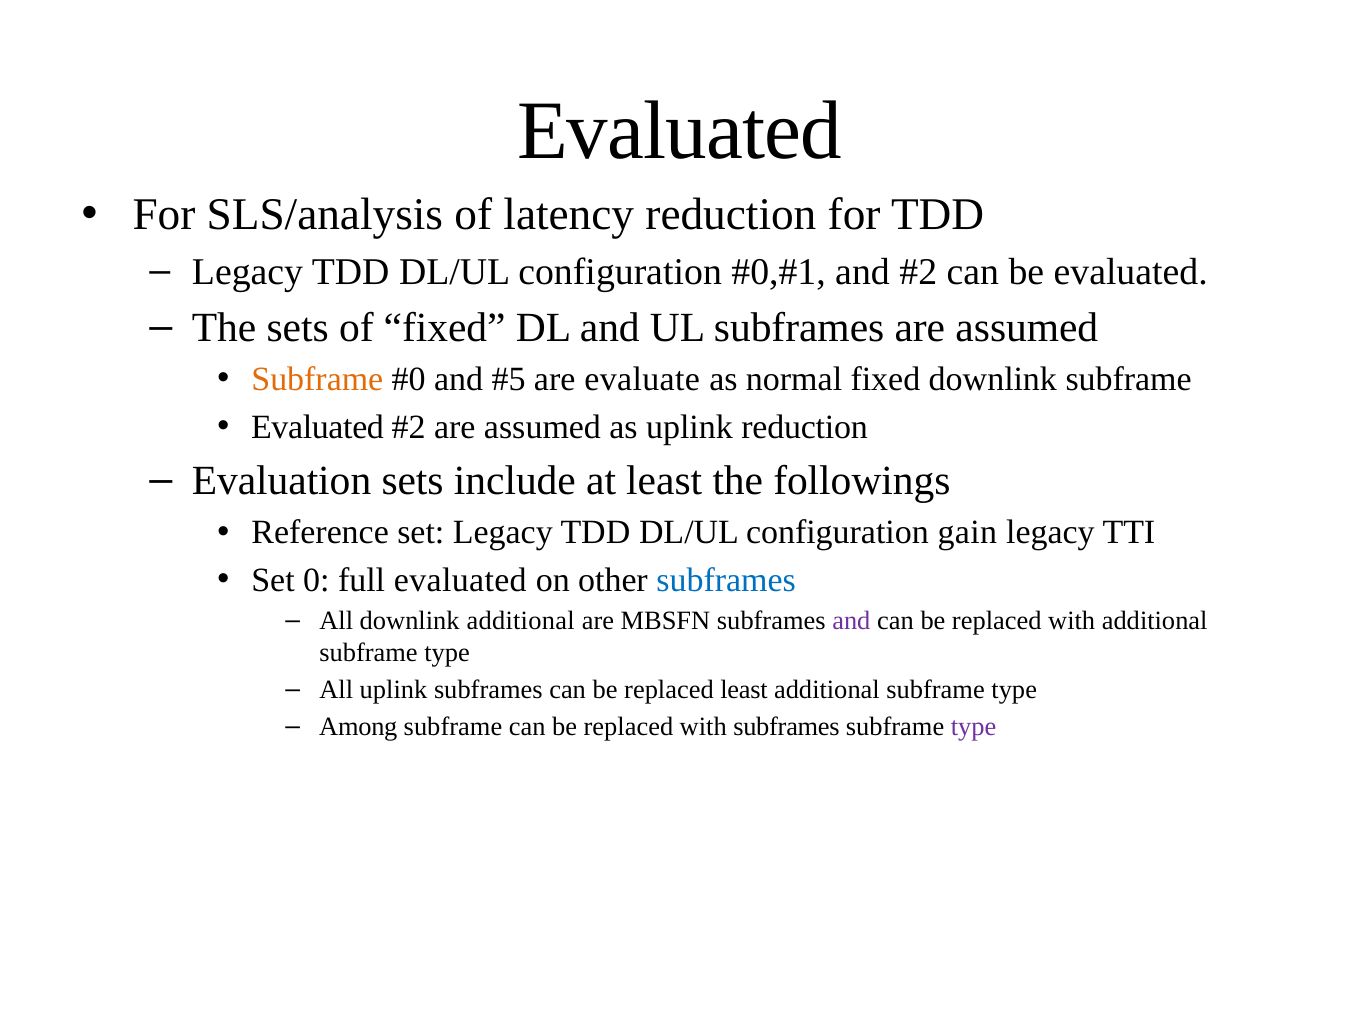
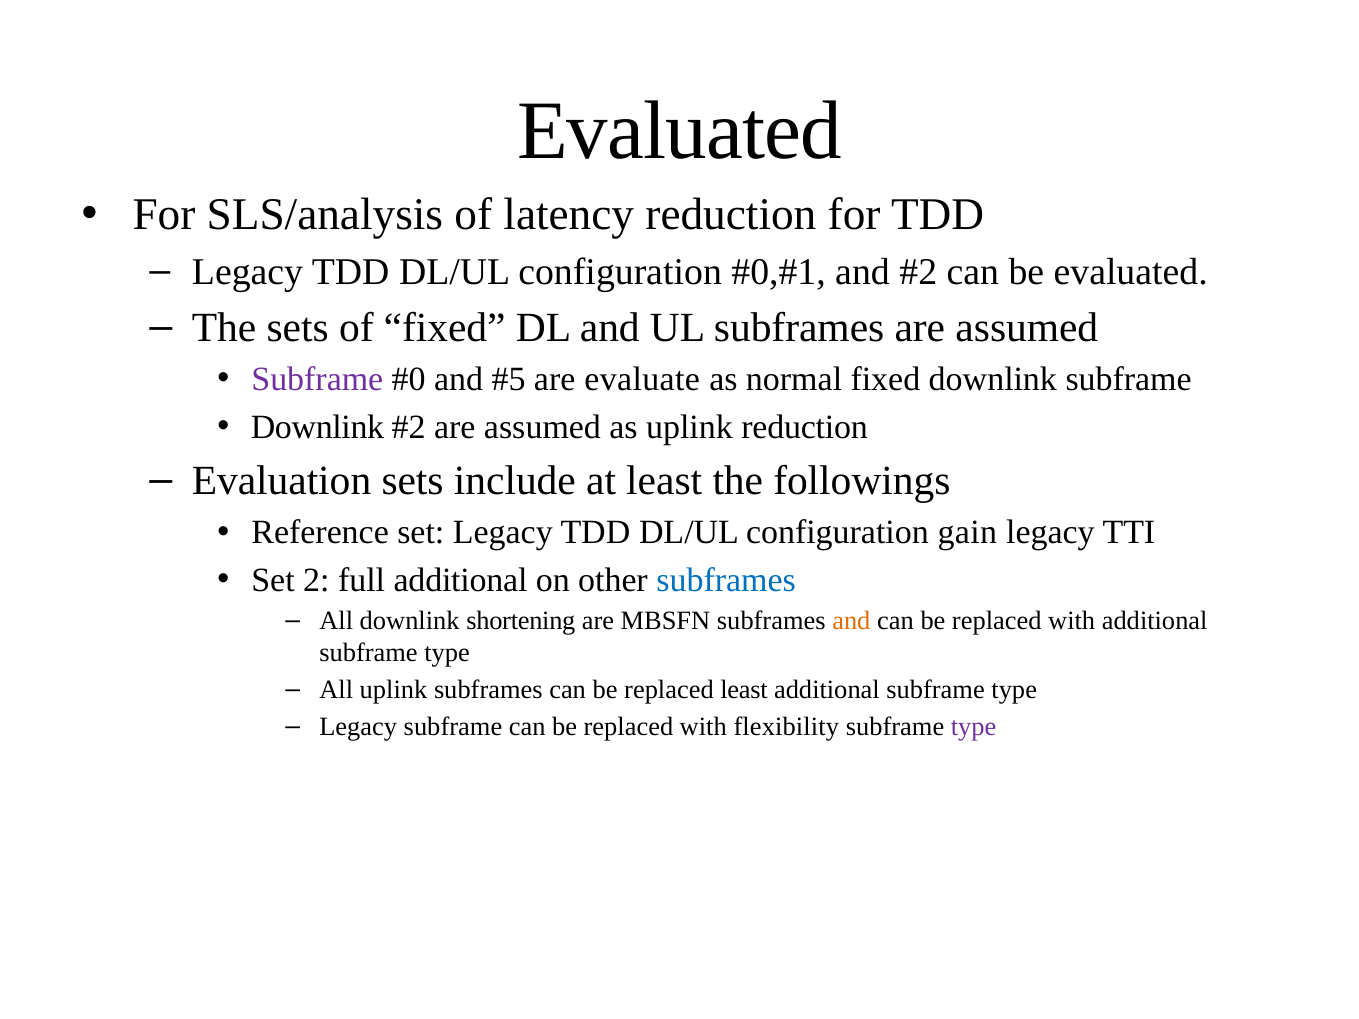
Subframe at (317, 380) colour: orange -> purple
Evaluated at (317, 427): Evaluated -> Downlink
0: 0 -> 2
full evaluated: evaluated -> additional
downlink additional: additional -> shortening
and at (851, 621) colour: purple -> orange
Among at (358, 727): Among -> Legacy
with subframes: subframes -> flexibility
